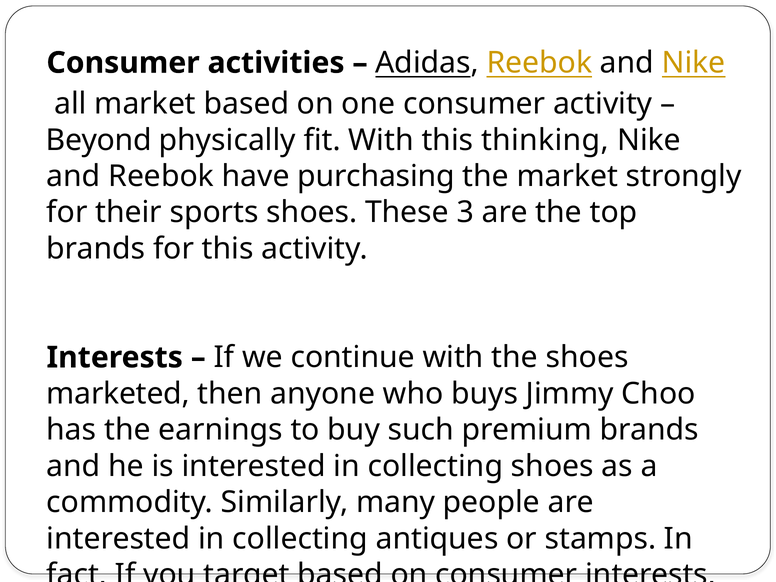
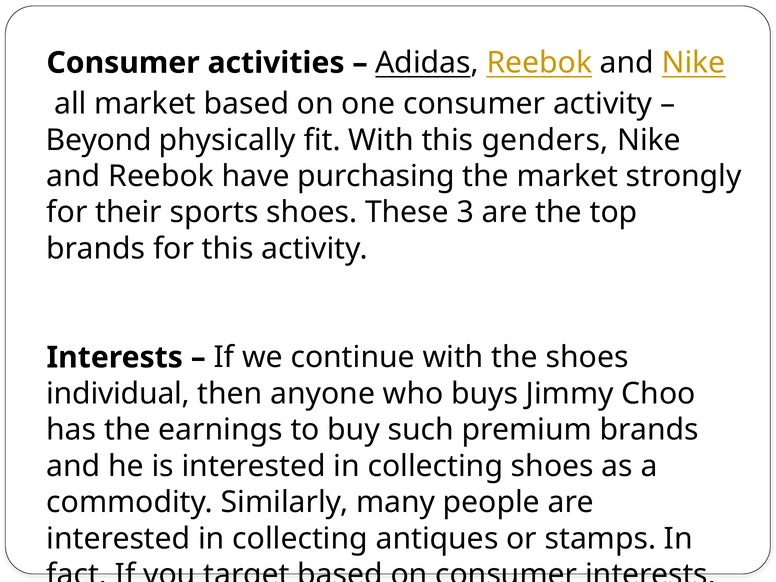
thinking: thinking -> genders
marketed: marketed -> individual
